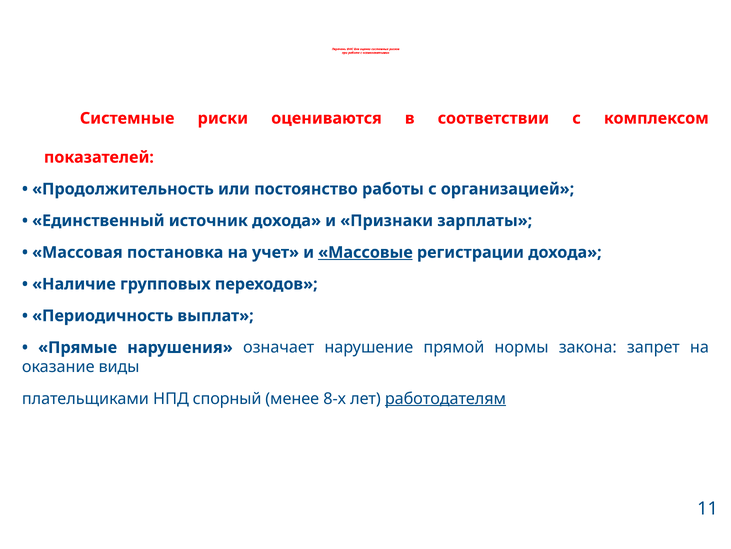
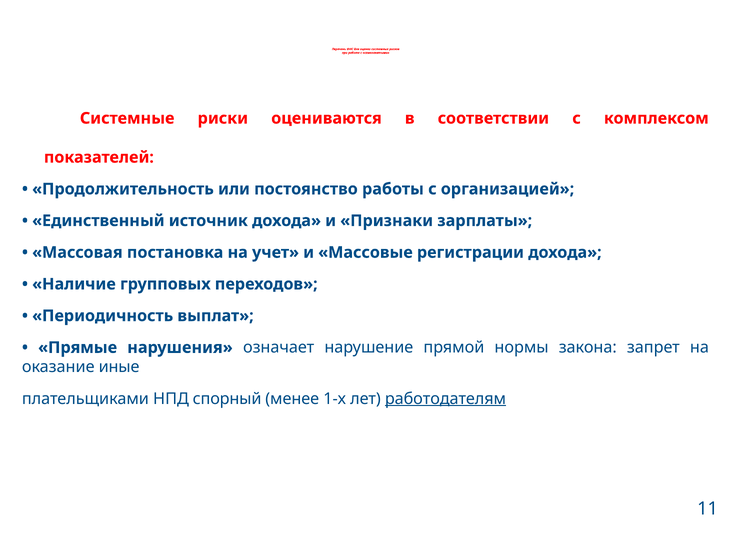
Массовые underline: present -> none
виды: виды -> иные
8-х: 8-х -> 1-х
